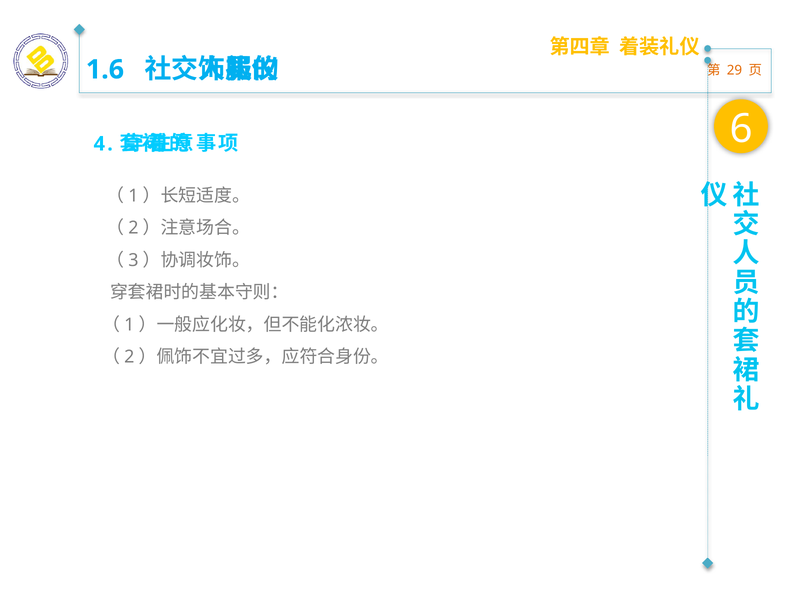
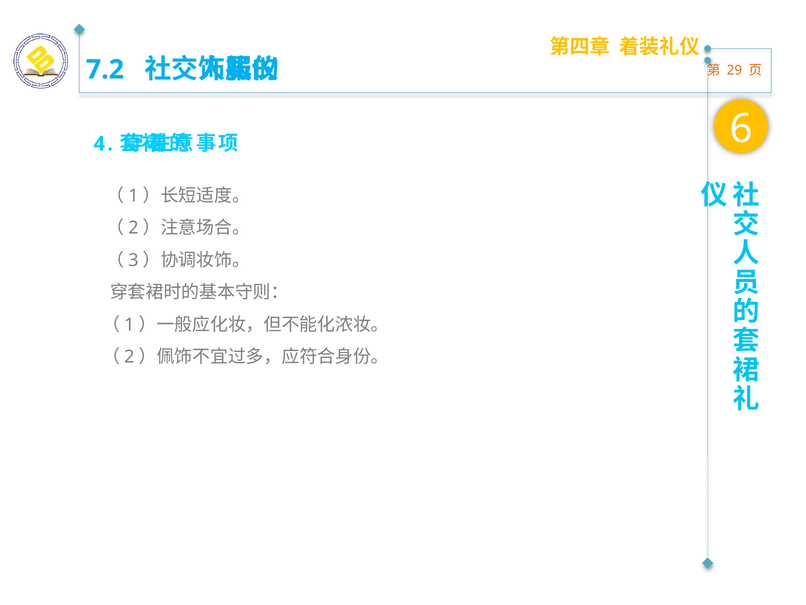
1.6: 1.6 -> 7.2
